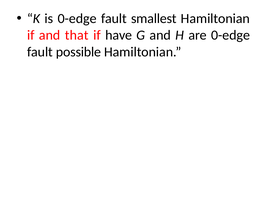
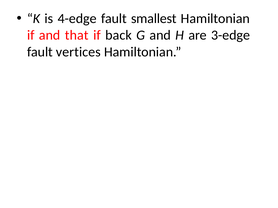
is 0-edge: 0-edge -> 4-edge
have: have -> back
are 0-edge: 0-edge -> 3-edge
possible: possible -> vertices
